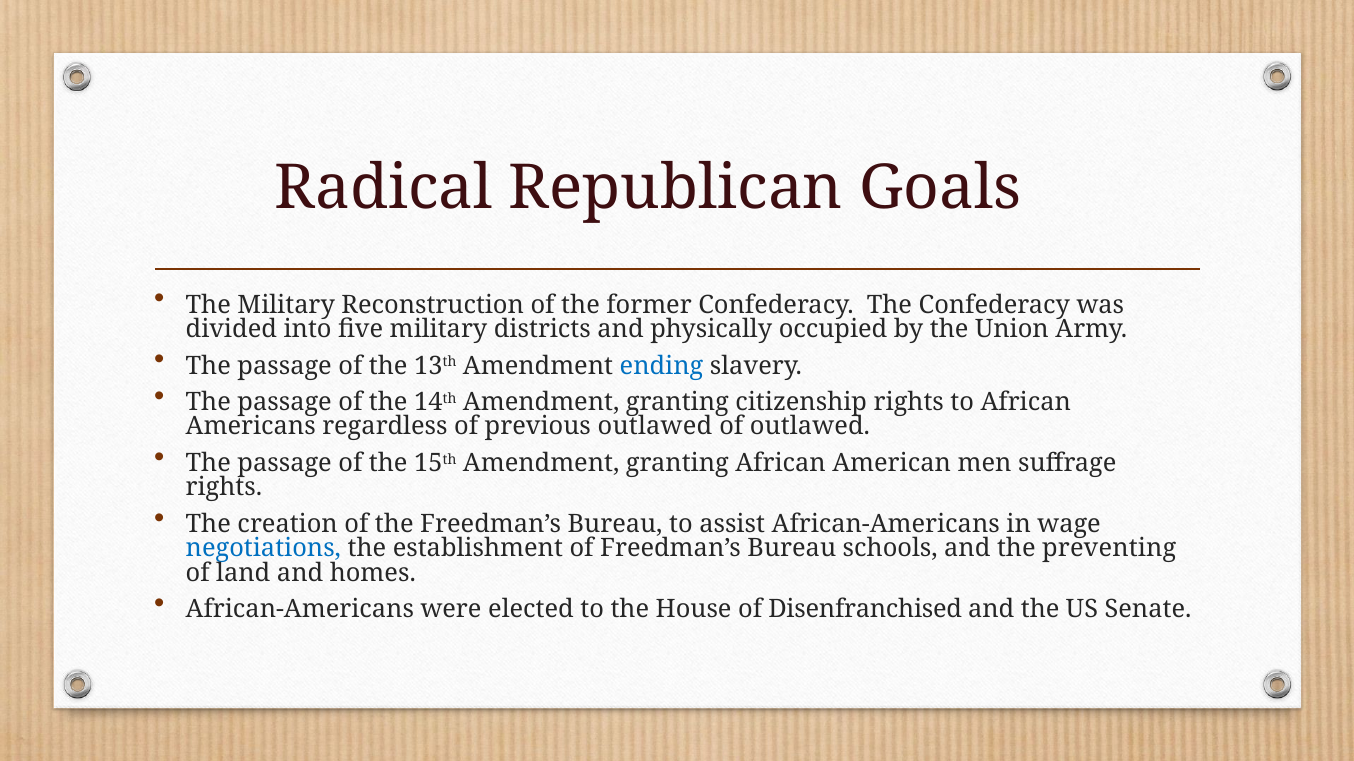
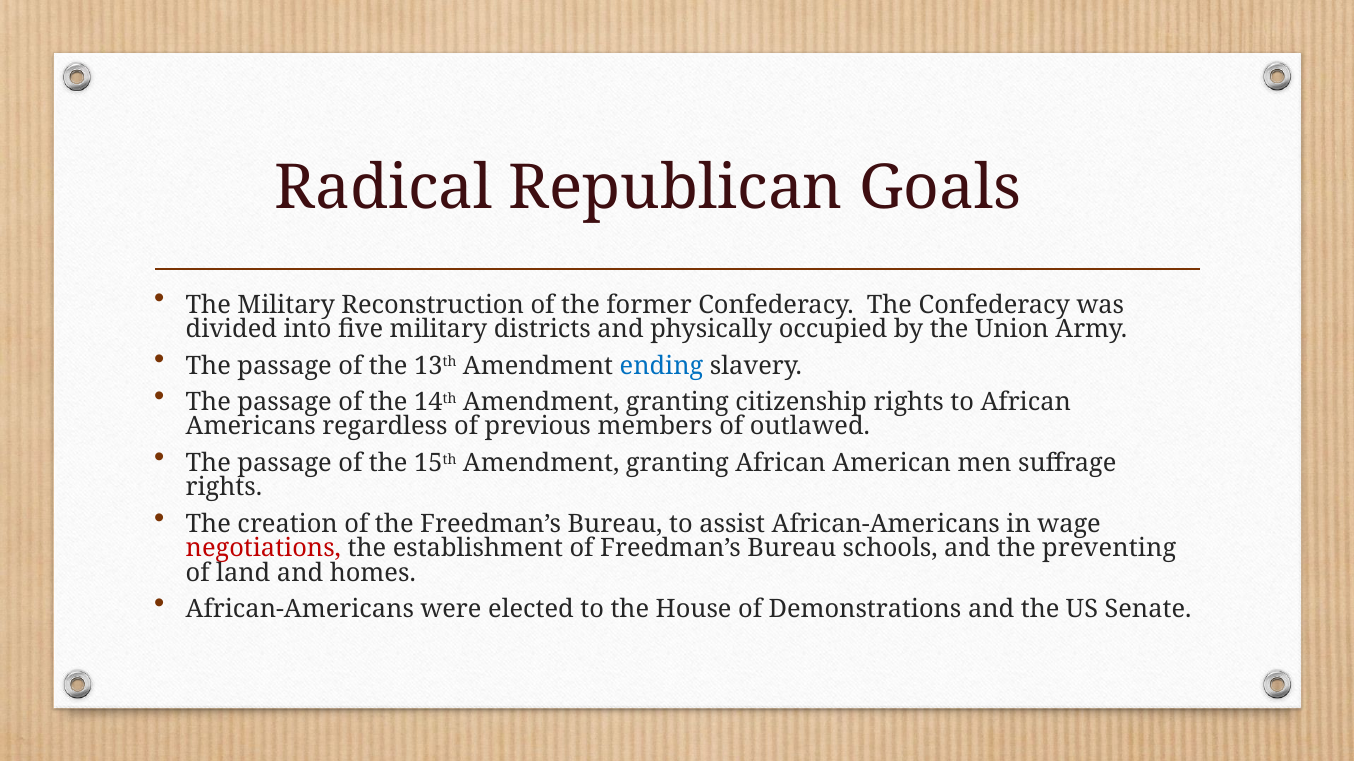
previous outlawed: outlawed -> members
negotiations colour: blue -> red
Disenfranchised: Disenfranchised -> Demonstrations
